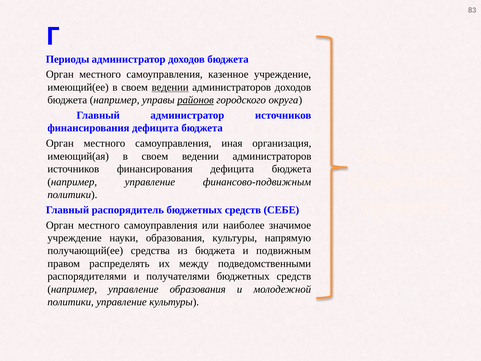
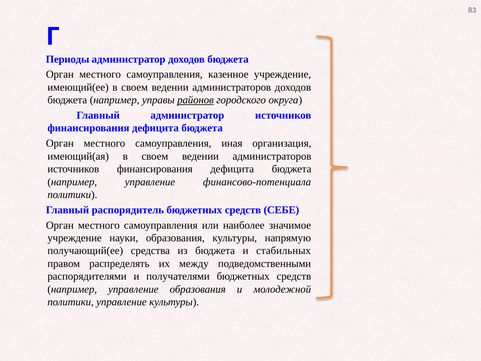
ведении at (170, 87) underline: present -> none
финансово-подвижным: финансово-подвижным -> финансово-потенциала
подвижным: подвижным -> стабильных
